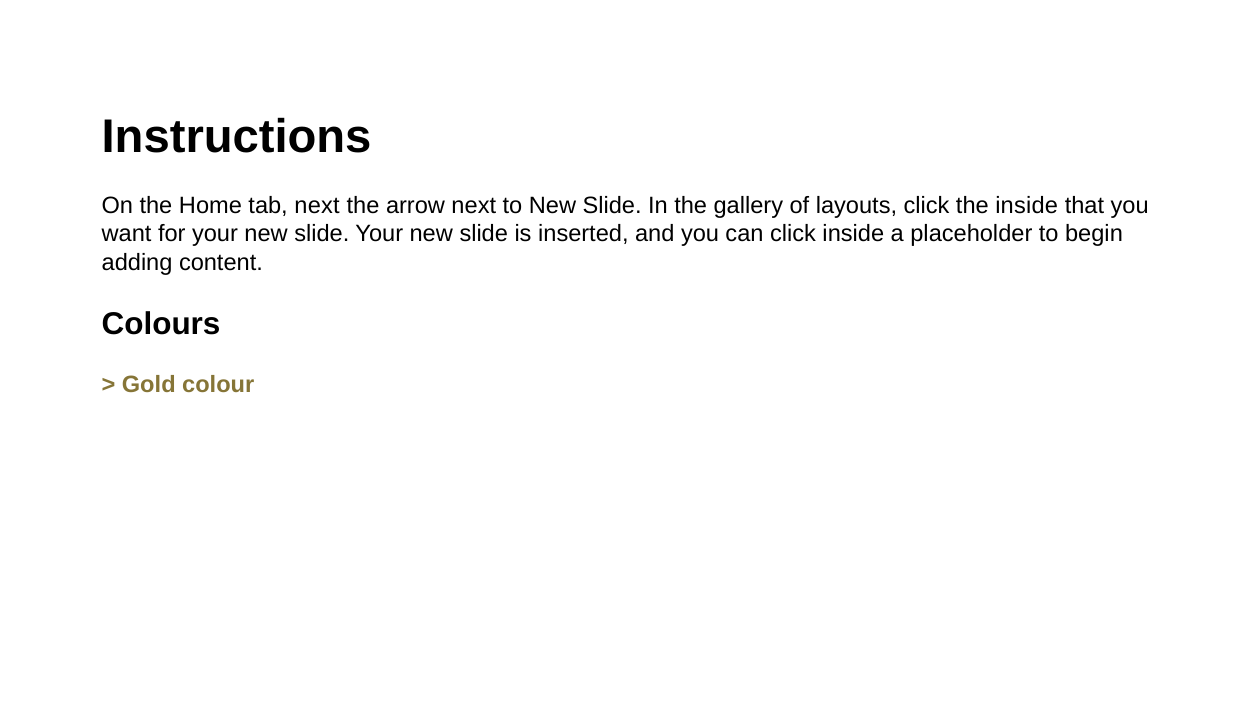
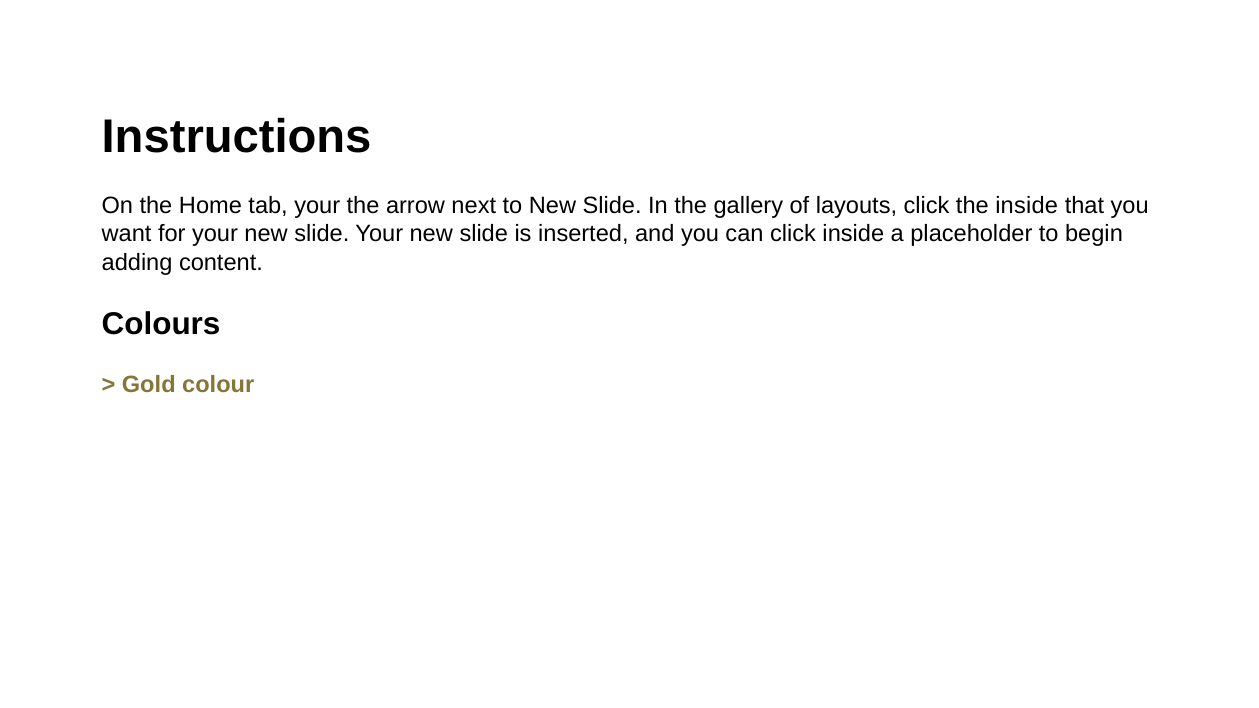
tab next: next -> your
